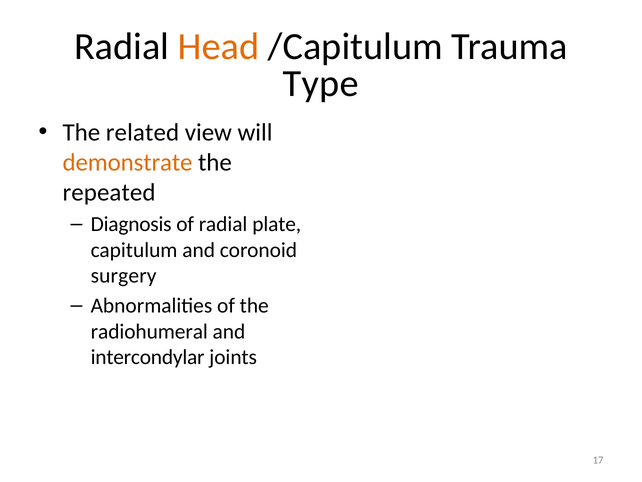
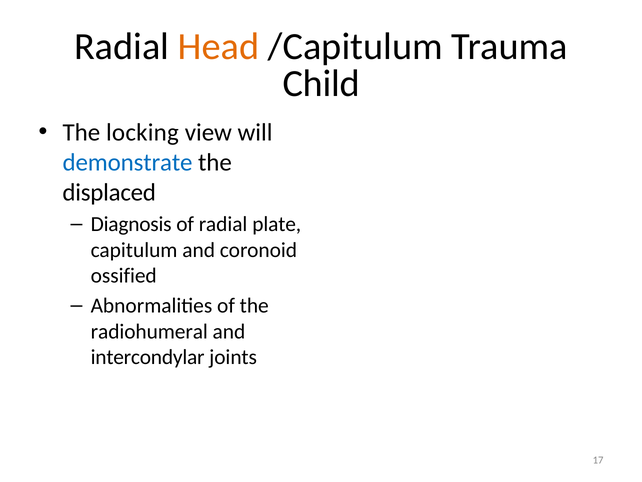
Type: Type -> Child
related: related -> locking
demonstrate colour: orange -> blue
repeated: repeated -> displaced
surgery: surgery -> ossified
